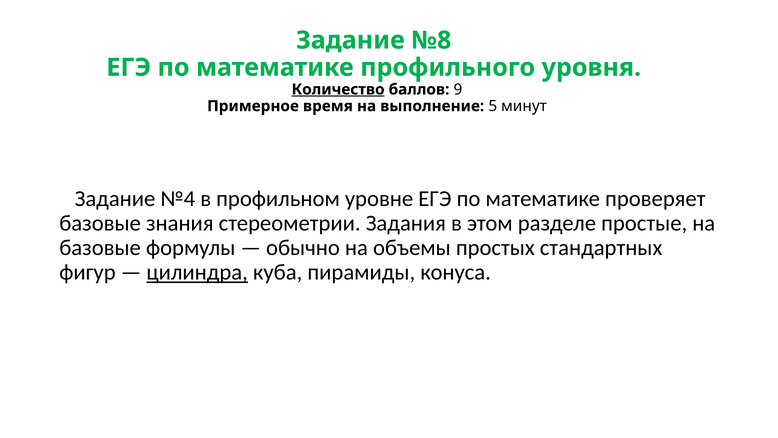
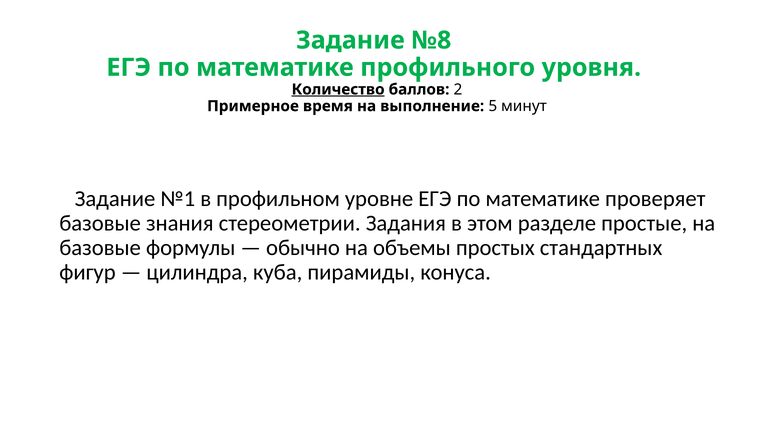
9: 9 -> 2
№4: №4 -> №1
цилиндра underline: present -> none
